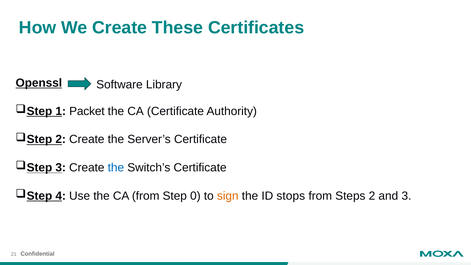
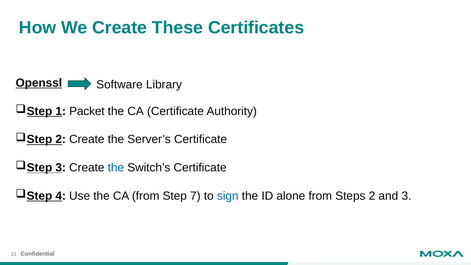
0: 0 -> 7
sign colour: orange -> blue
stops: stops -> alone
